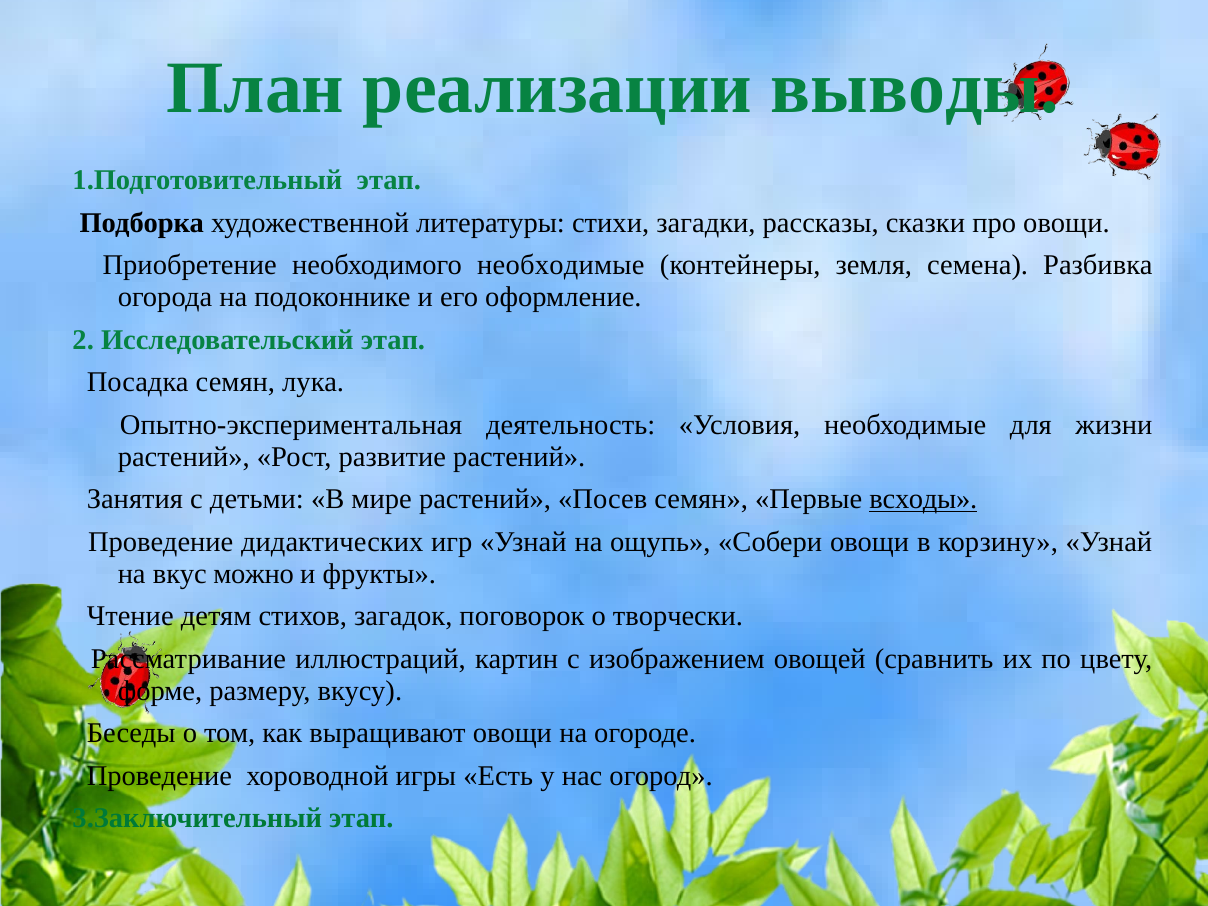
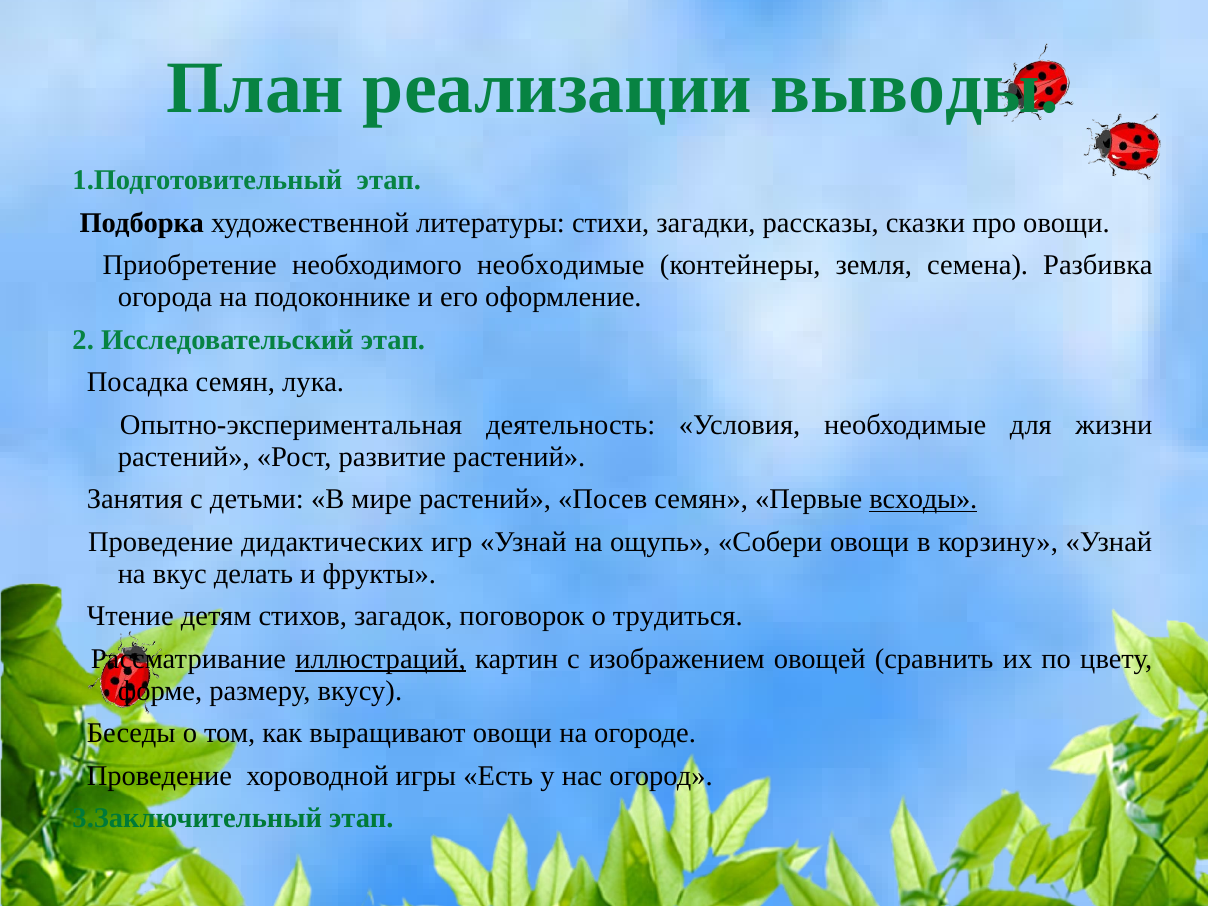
можно: можно -> делать
творчески: творчески -> трудиться
иллюстраций underline: none -> present
